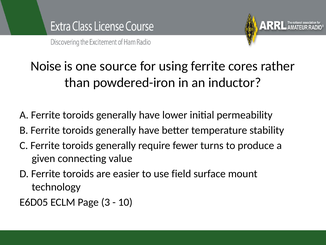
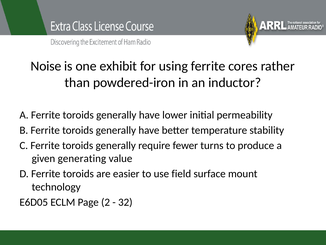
source: source -> exhibit
connecting: connecting -> generating
3: 3 -> 2
10: 10 -> 32
